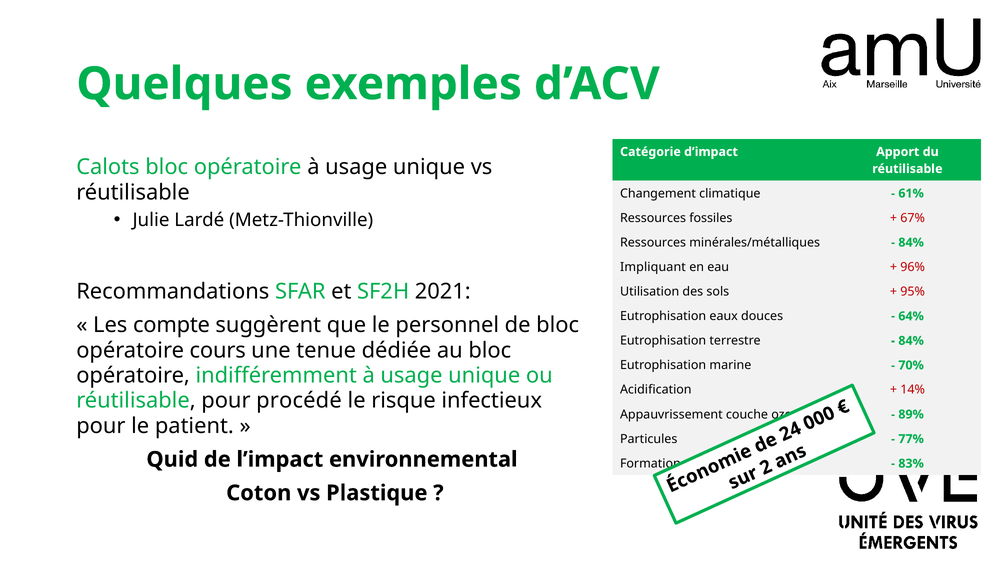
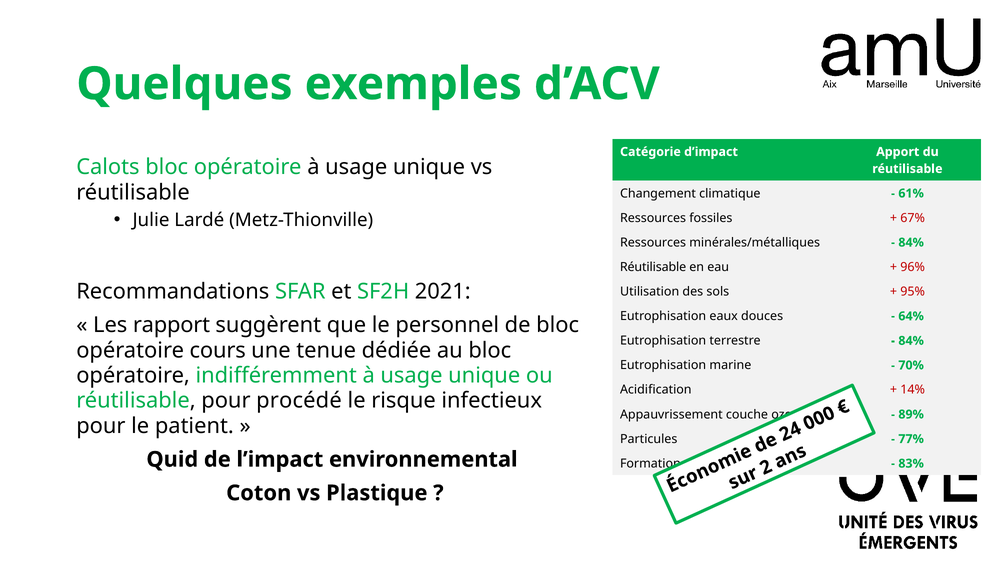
Impliquant at (653, 267): Impliquant -> Réutilisable
compte: compte -> rapport
